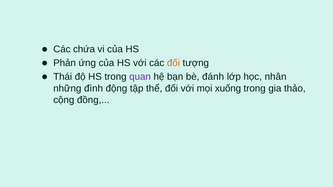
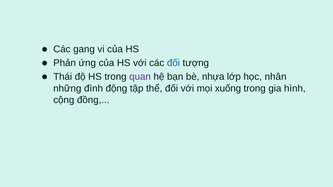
chứa: chứa -> gang
đối at (173, 63) colour: orange -> blue
bè đánh: đánh -> nhựa
thảo: thảo -> hình
